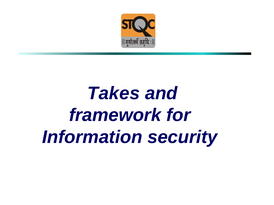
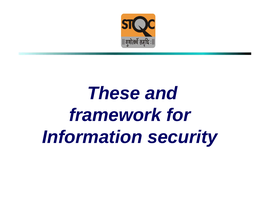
Takes: Takes -> These
